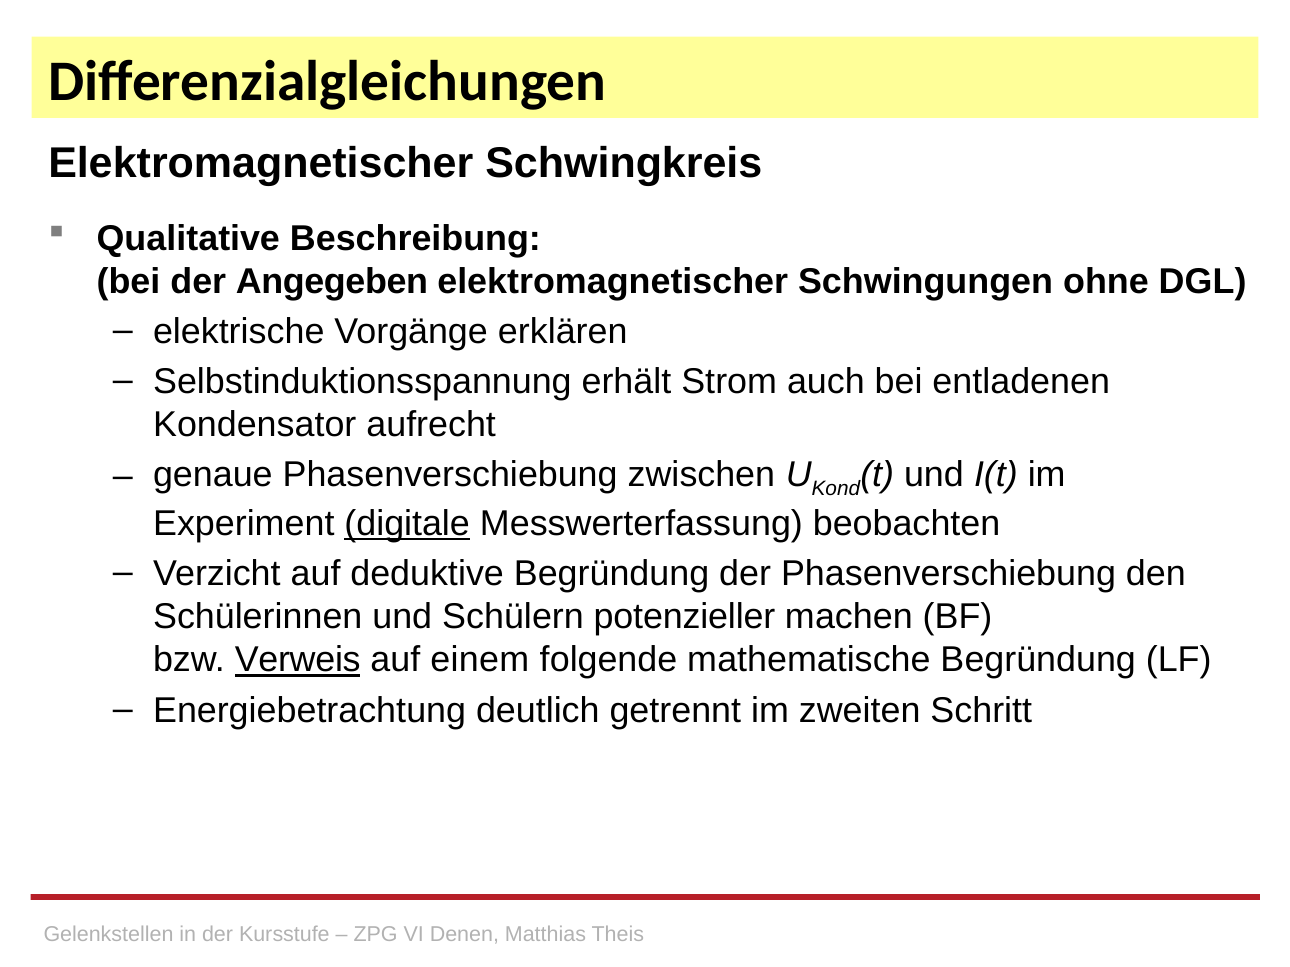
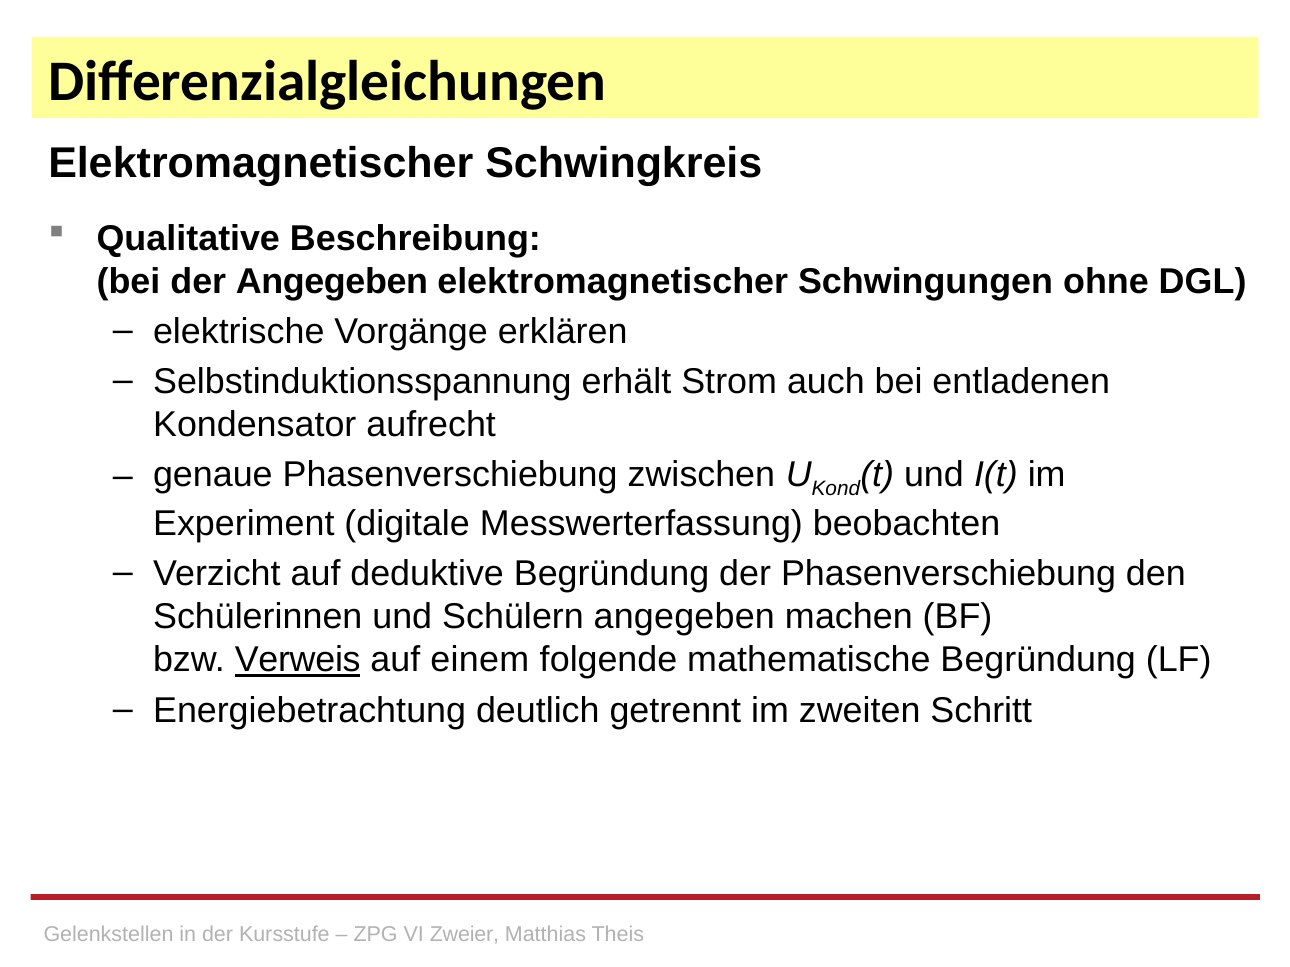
digitale underline: present -> none
Schülern potenzieller: potenzieller -> angegeben
Denen: Denen -> Zweier
